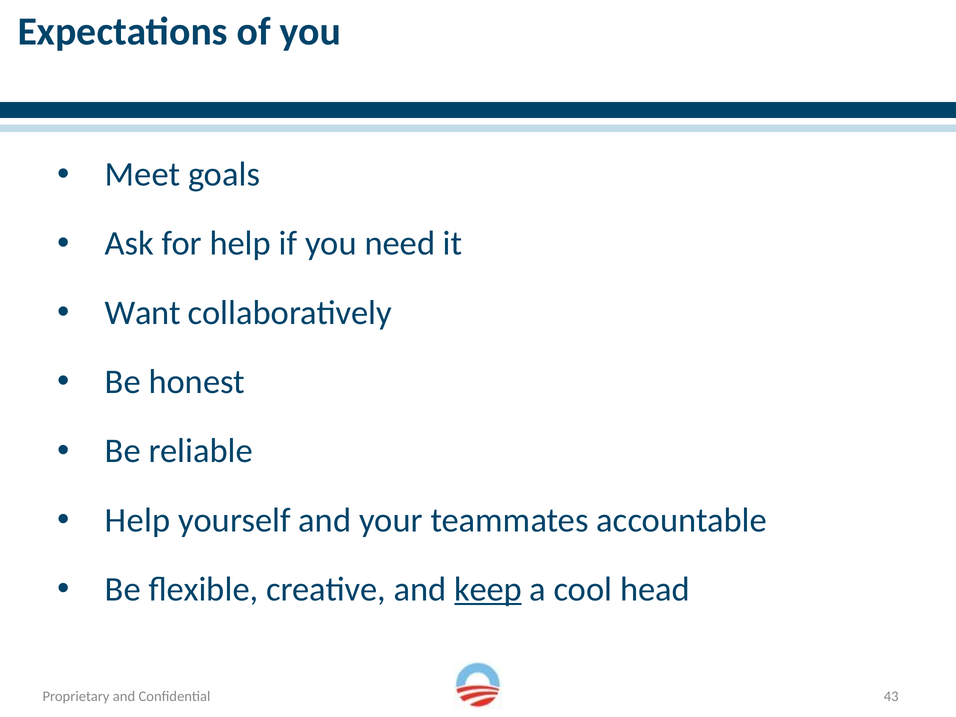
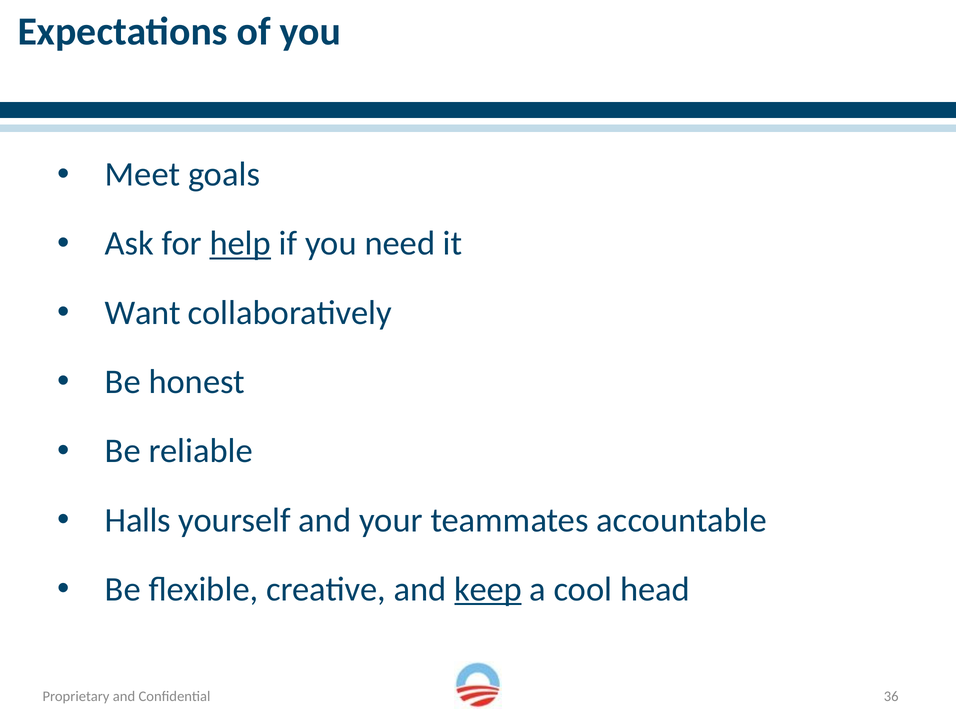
help at (240, 244) underline: none -> present
Help at (138, 520): Help -> Halls
43: 43 -> 36
